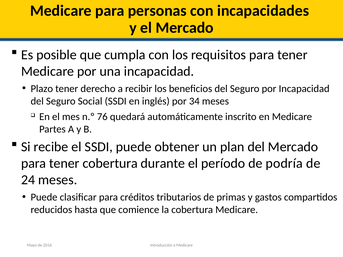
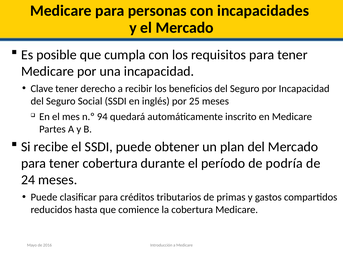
Plazo: Plazo -> Clave
34: 34 -> 25
76: 76 -> 94
